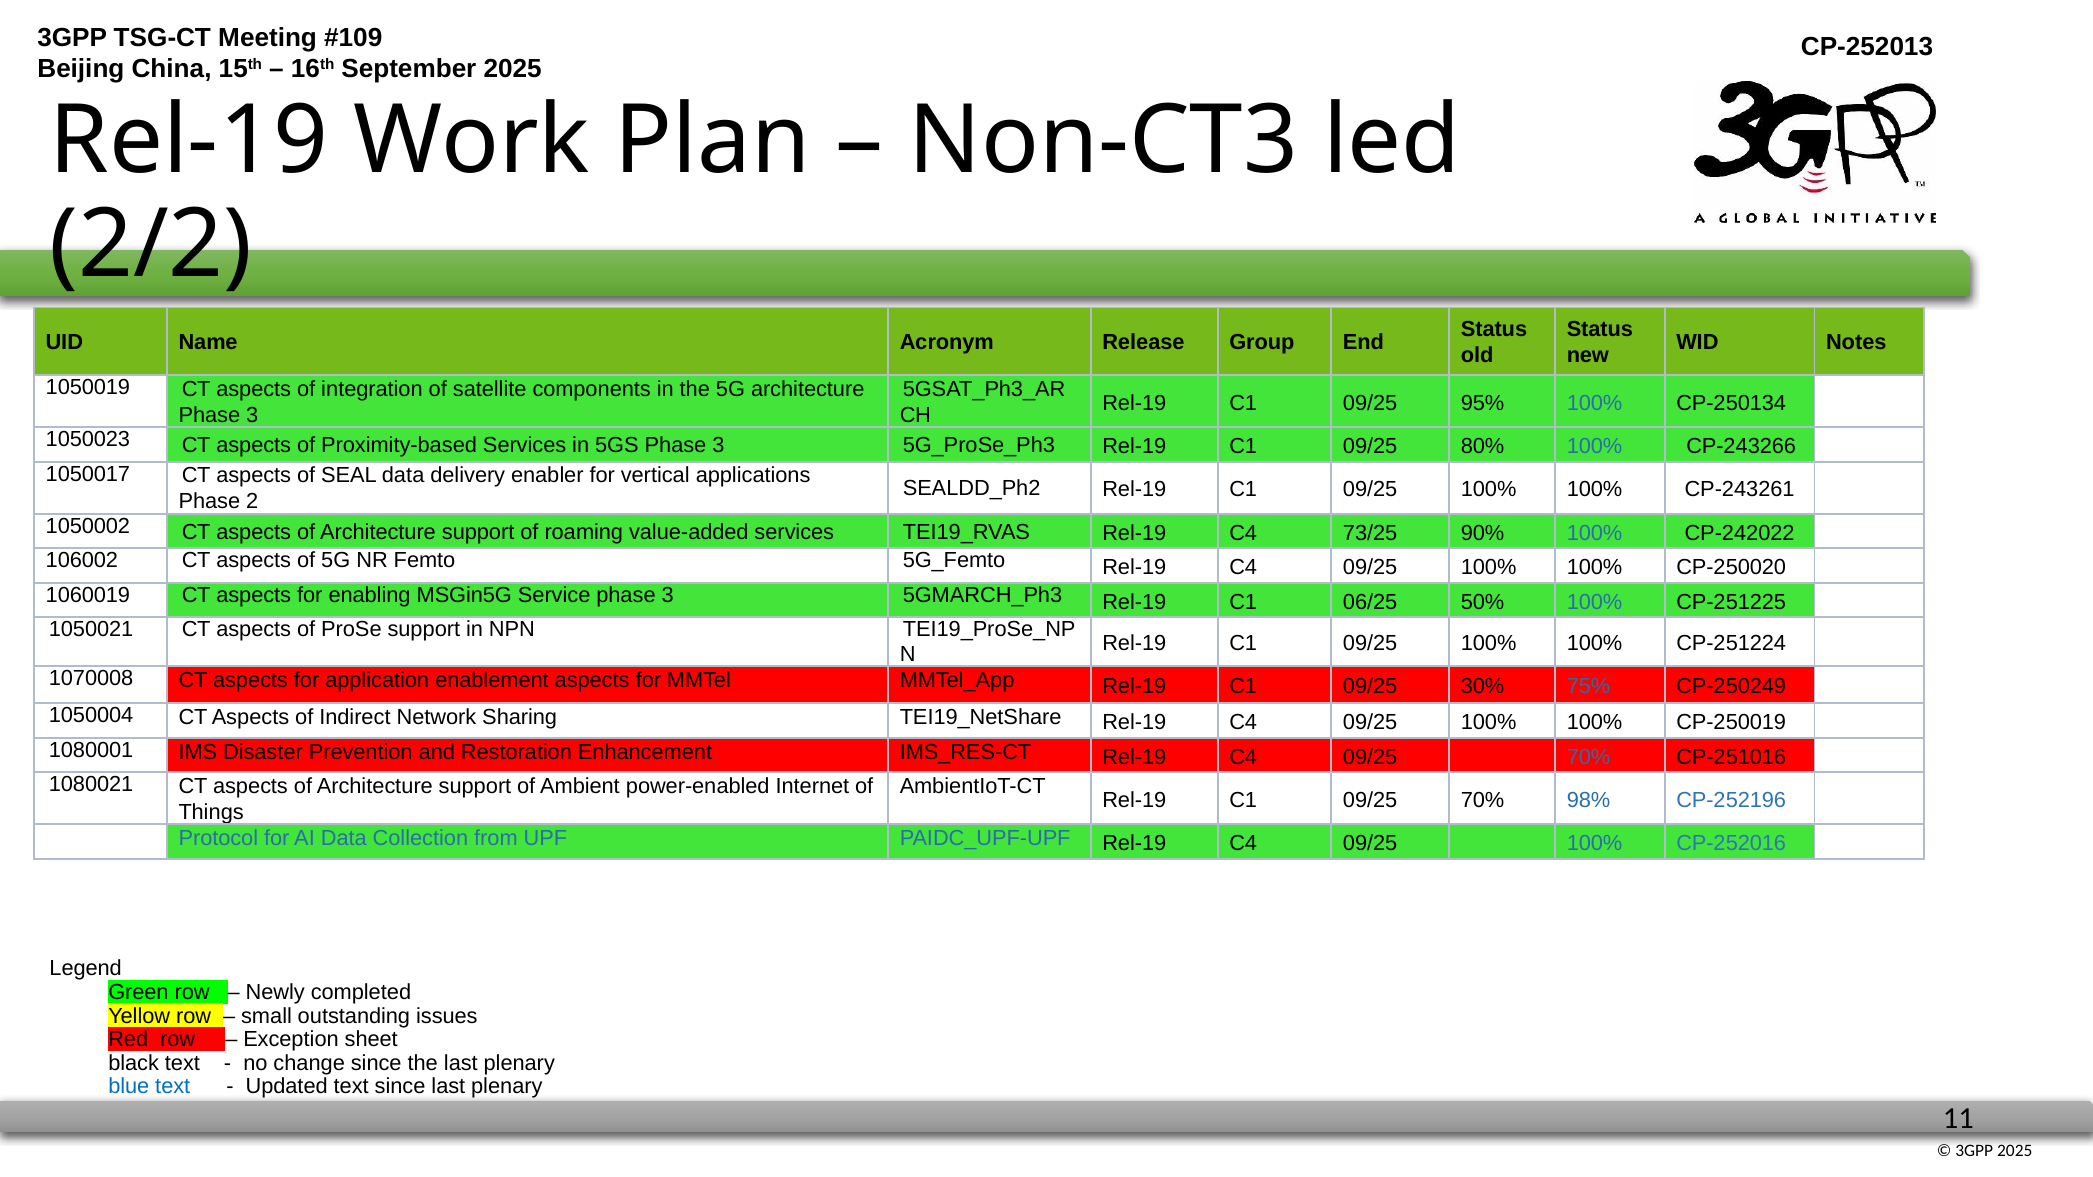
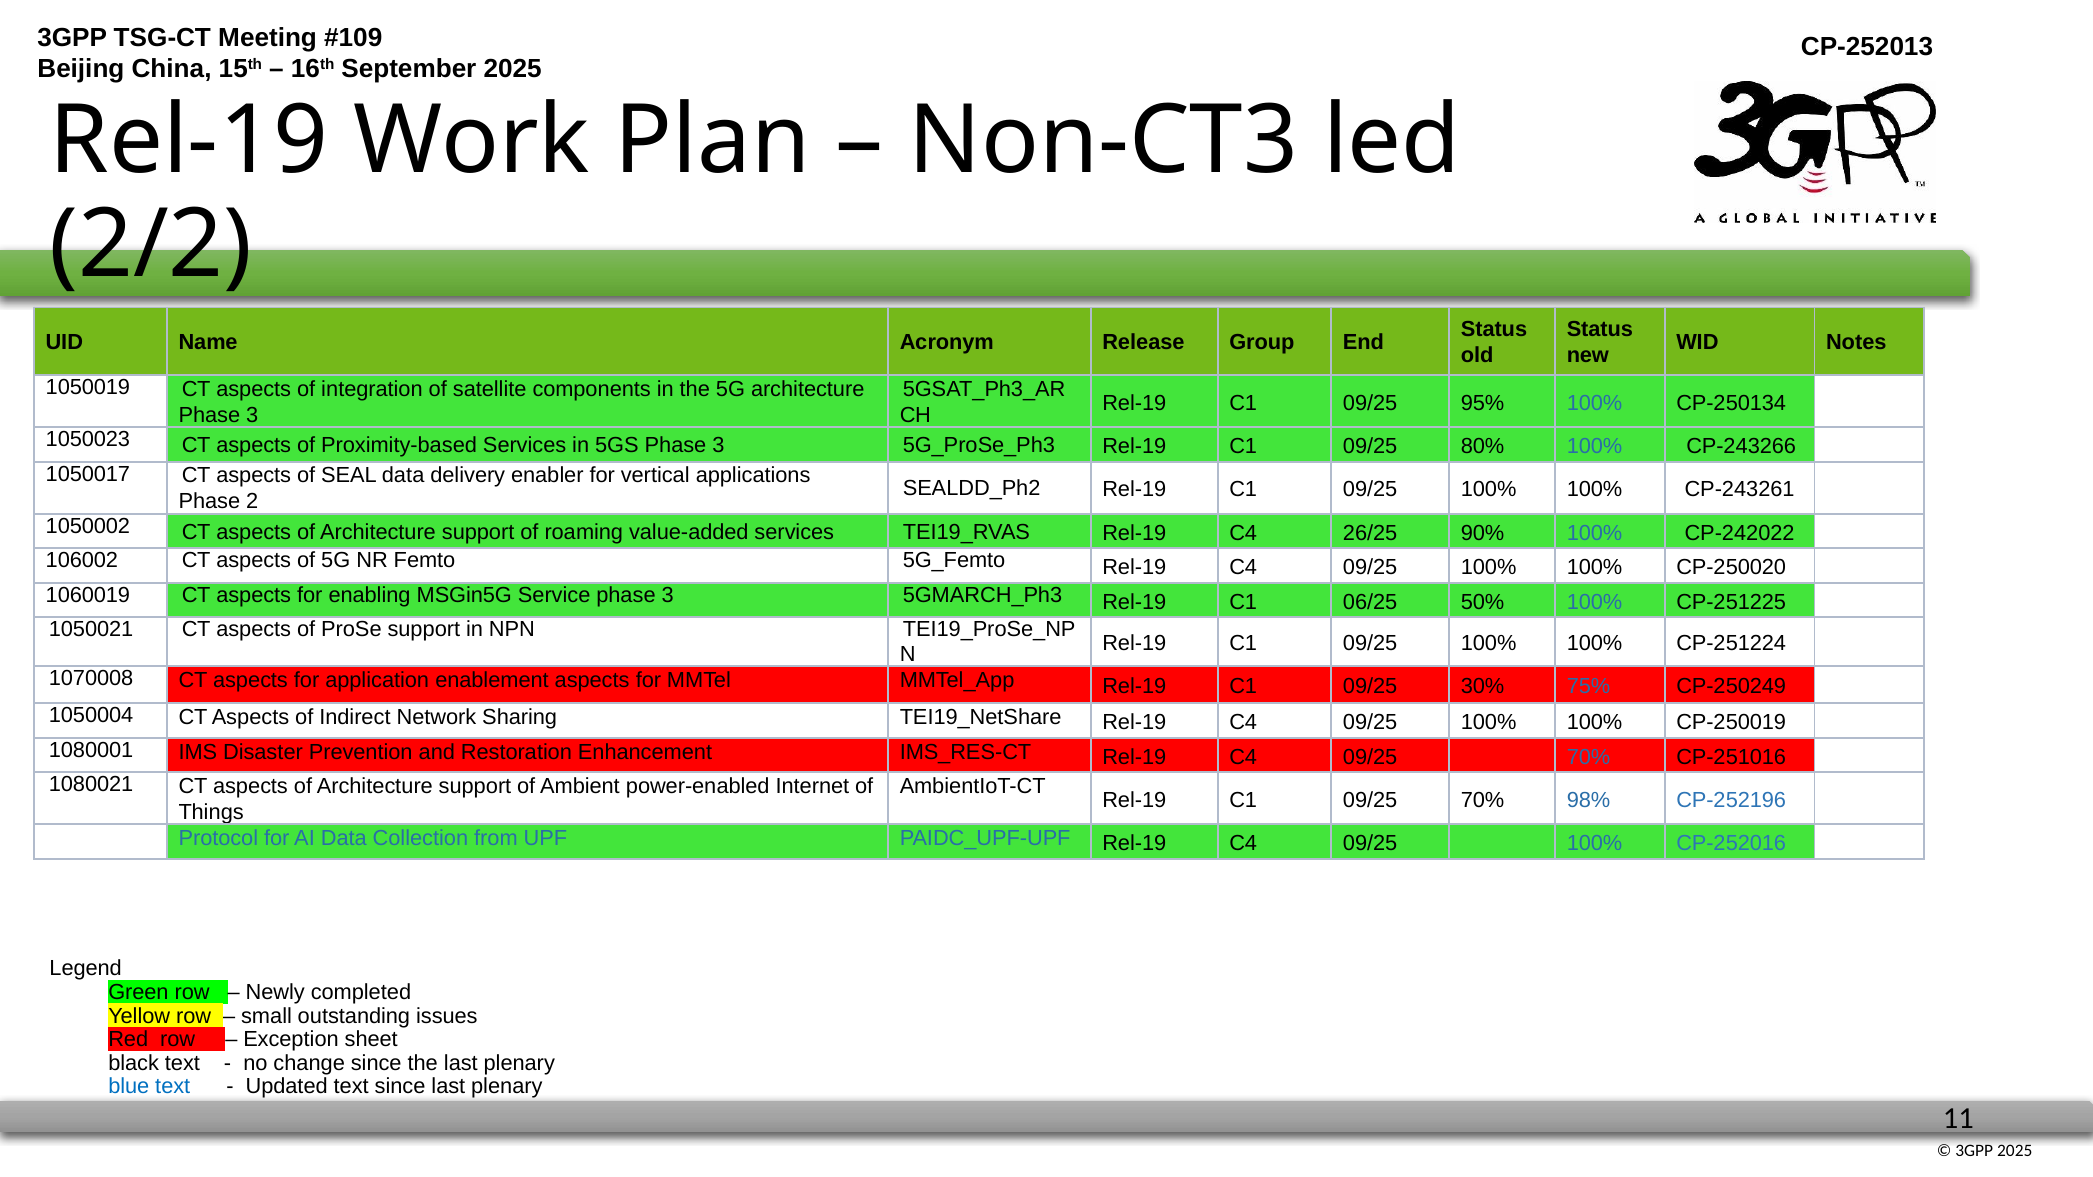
73/25: 73/25 -> 26/25
